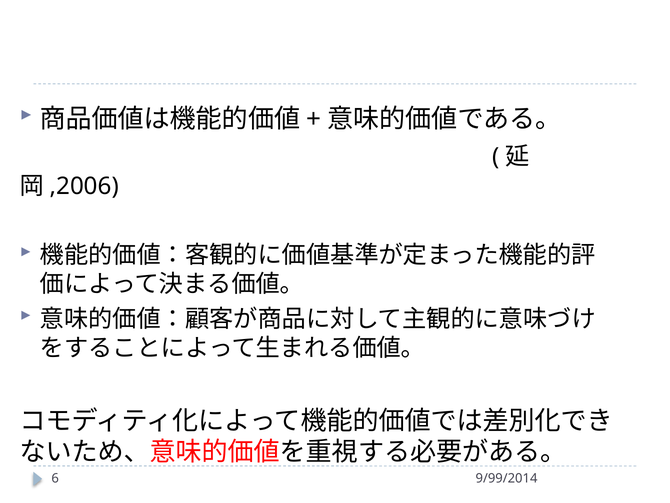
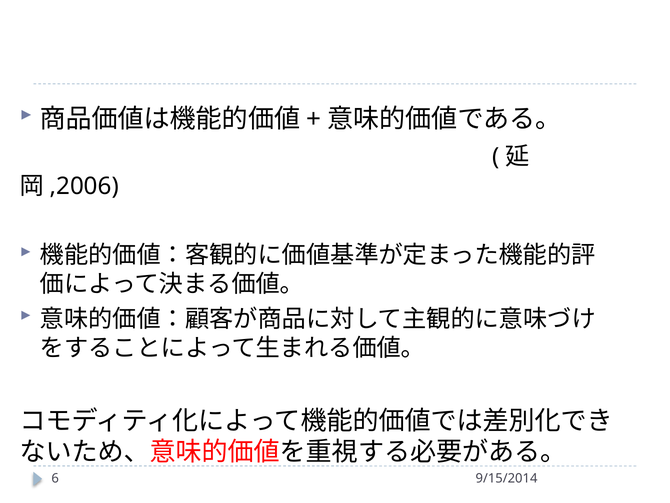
9/99/2014: 9/99/2014 -> 9/15/2014
